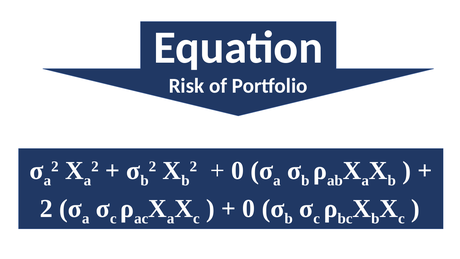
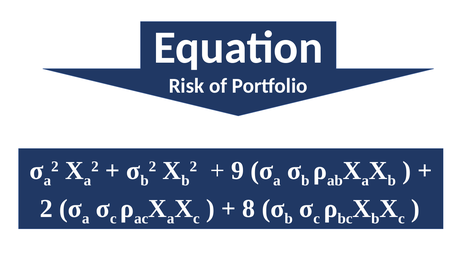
0 at (238, 170): 0 -> 9
0 at (249, 208): 0 -> 8
